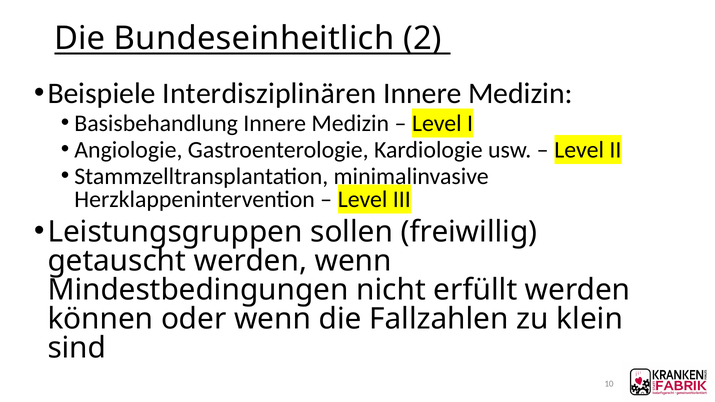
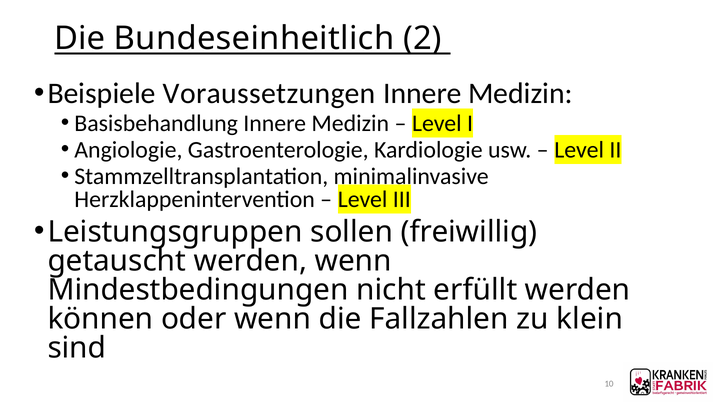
Interdisziplinären: Interdisziplinären -> Voraussetzungen
